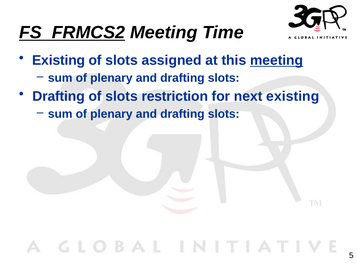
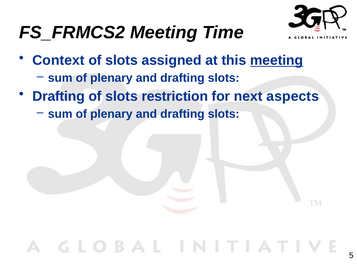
FS_FRMCS2 underline: present -> none
Existing at (59, 61): Existing -> Context
next existing: existing -> aspects
